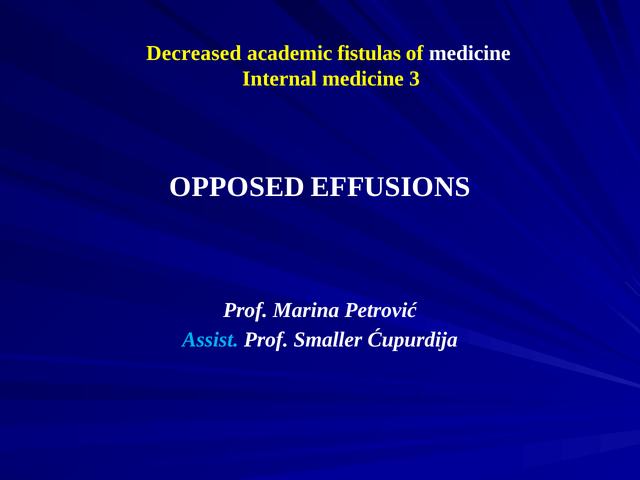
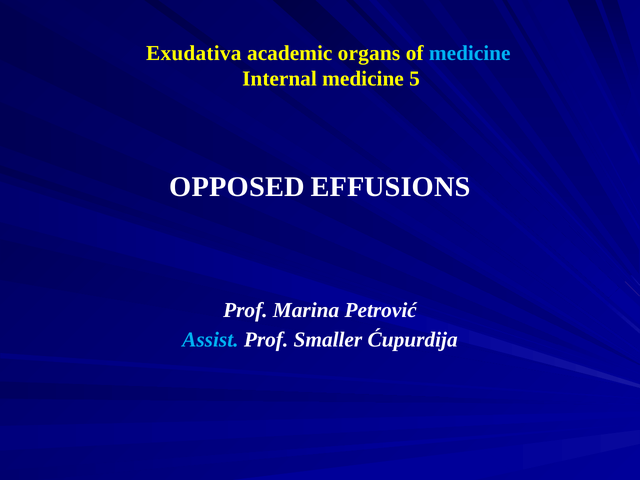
Decreased: Decreased -> Exudativa
fistulas: fistulas -> organs
medicine at (470, 53) colour: white -> light blue
3: 3 -> 5
